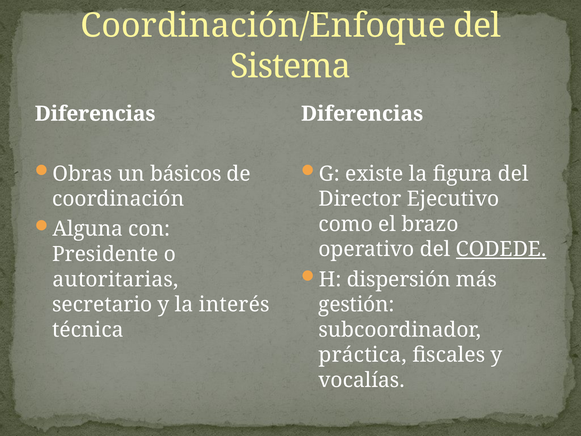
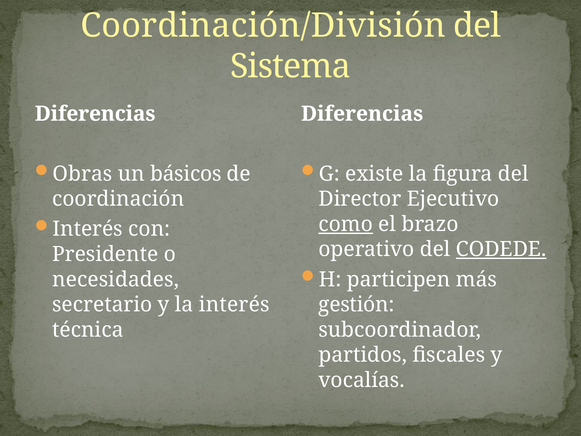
Coordinación/Enfoque: Coordinación/Enfoque -> Coordinación/División
como underline: none -> present
Alguna at (88, 229): Alguna -> Interés
dispersión: dispersión -> participen
autoritarias: autoritarias -> necesidades
práctica: práctica -> partidos
